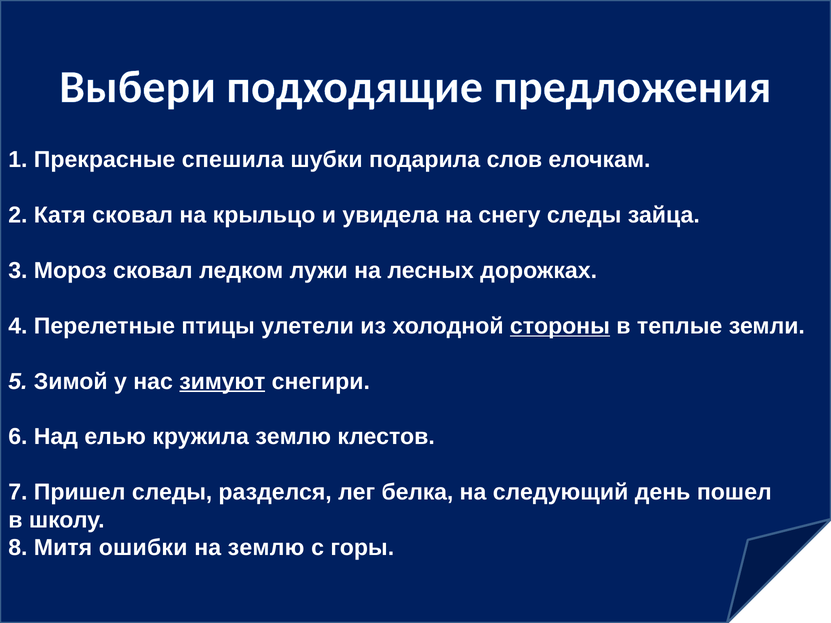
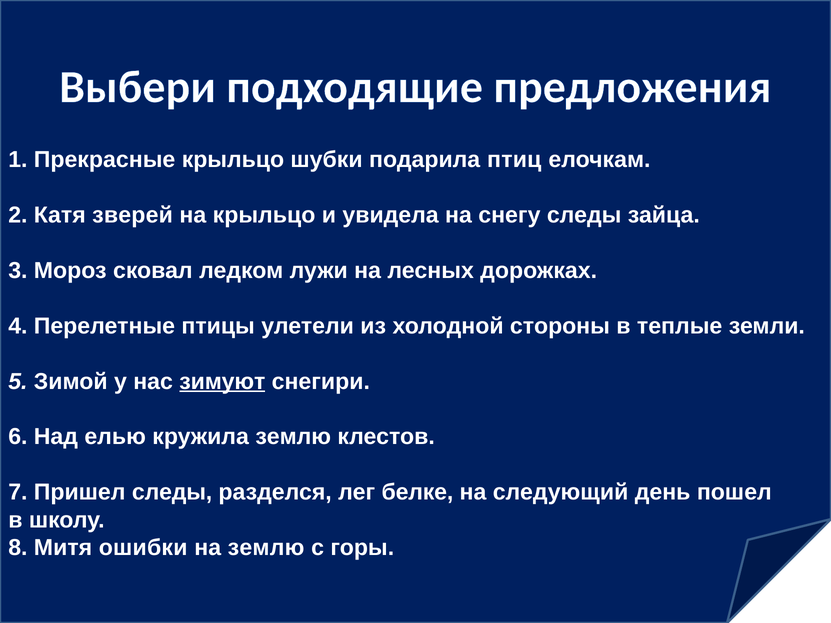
Прекрасные спешила: спешила -> крыльцо
слов: слов -> птиц
Катя сковал: сковал -> зверей
стороны underline: present -> none
белка: белка -> белке
